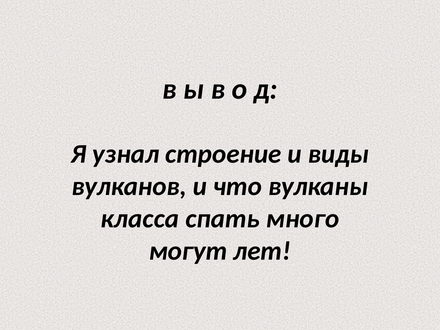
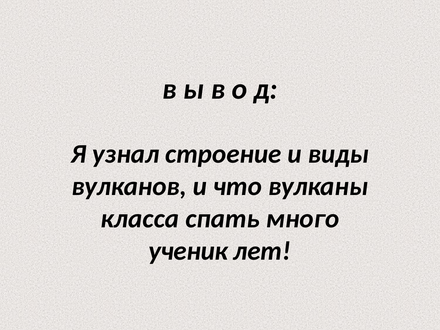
могут: могут -> ученик
